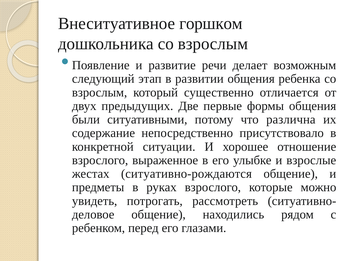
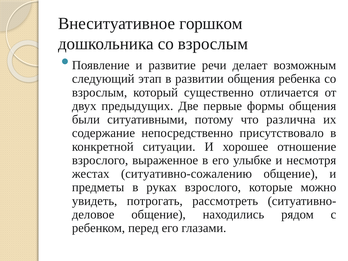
взрослые: взрослые -> несмотря
ситуативно-рождаются: ситуативно-рождаются -> ситуативно-сожалению
